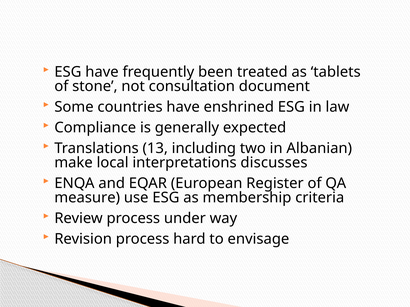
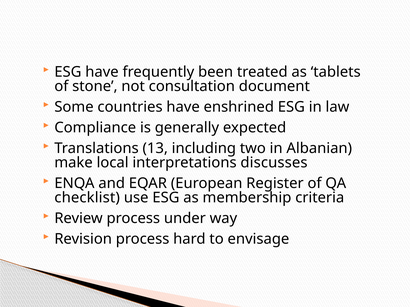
measure: measure -> checklist
